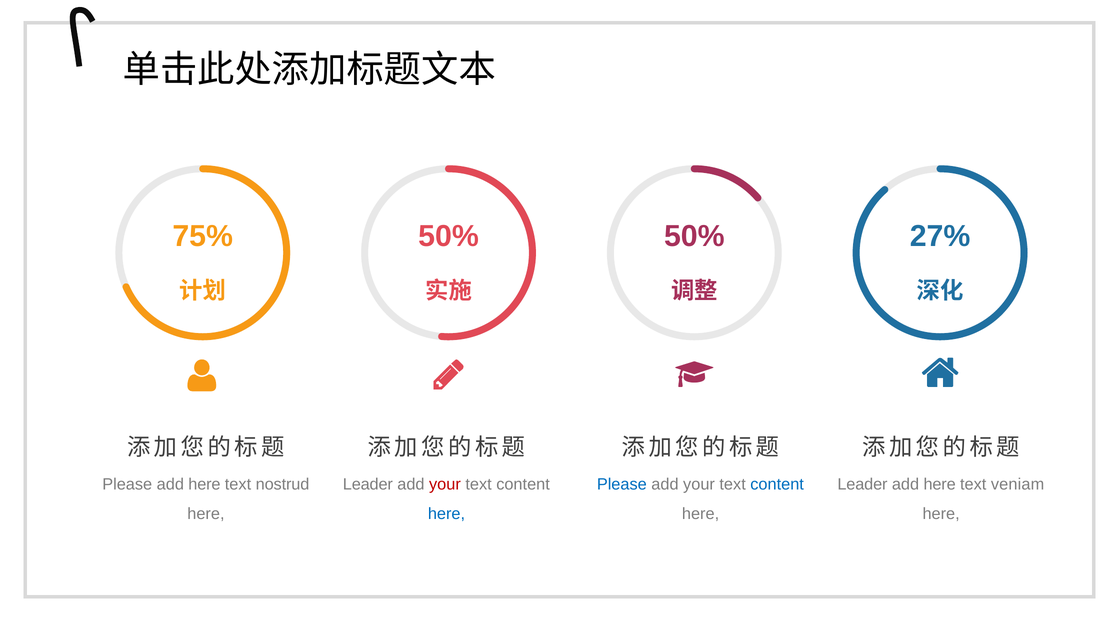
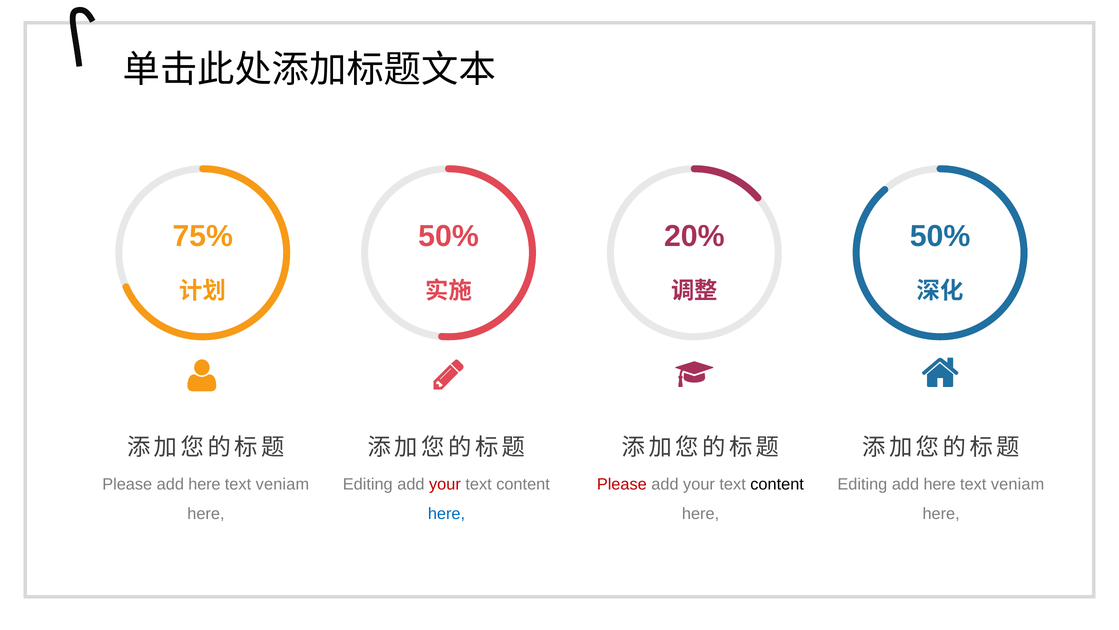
50% at (694, 236): 50% -> 20%
27% at (940, 236): 27% -> 50%
nostrud at (283, 484): nostrud -> veniam
Leader at (368, 484): Leader -> Editing
Please at (622, 484) colour: blue -> red
content at (777, 484) colour: blue -> black
Leader at (862, 484): Leader -> Editing
